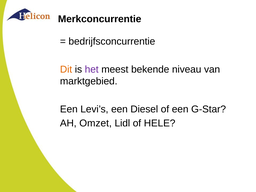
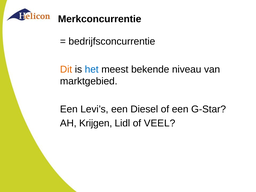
het colour: purple -> blue
Omzet: Omzet -> Krijgen
HELE: HELE -> VEEL
